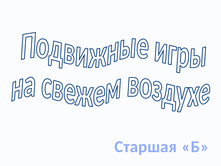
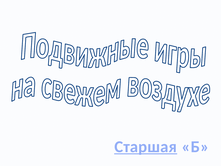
Старшая underline: none -> present
